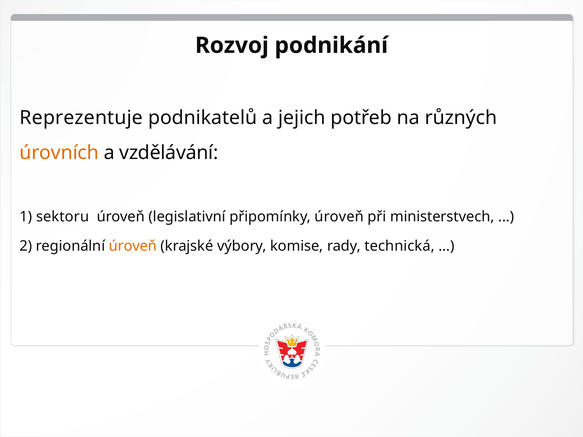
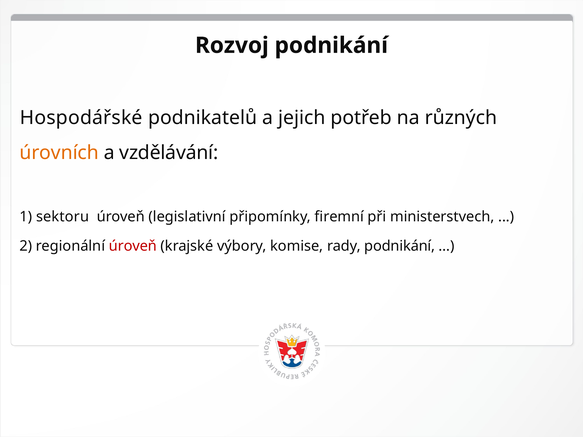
Reprezentuje: Reprezentuje -> Hospodářské
připomínky úroveň: úroveň -> firemní
úroveň at (133, 246) colour: orange -> red
rady technická: technická -> podnikání
